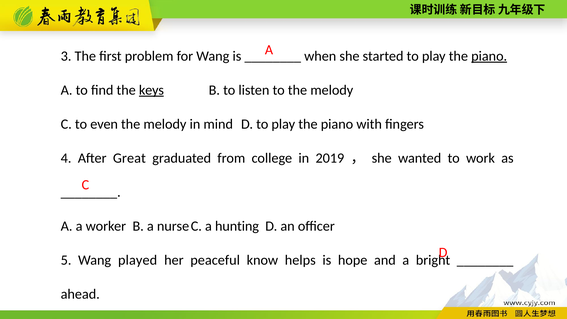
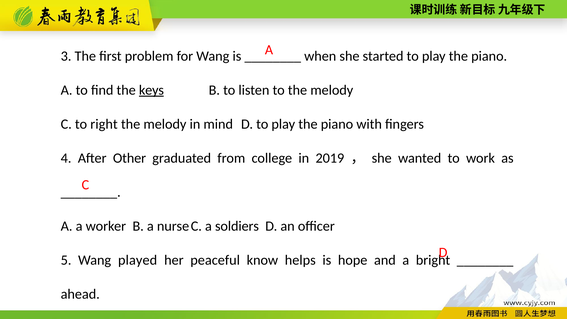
piano at (489, 56) underline: present -> none
even: even -> right
Great: Great -> Other
hunting: hunting -> soldiers
